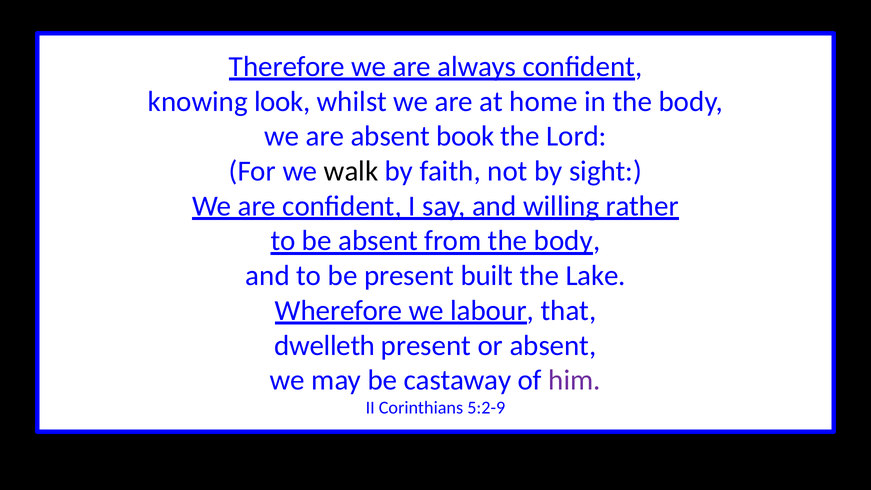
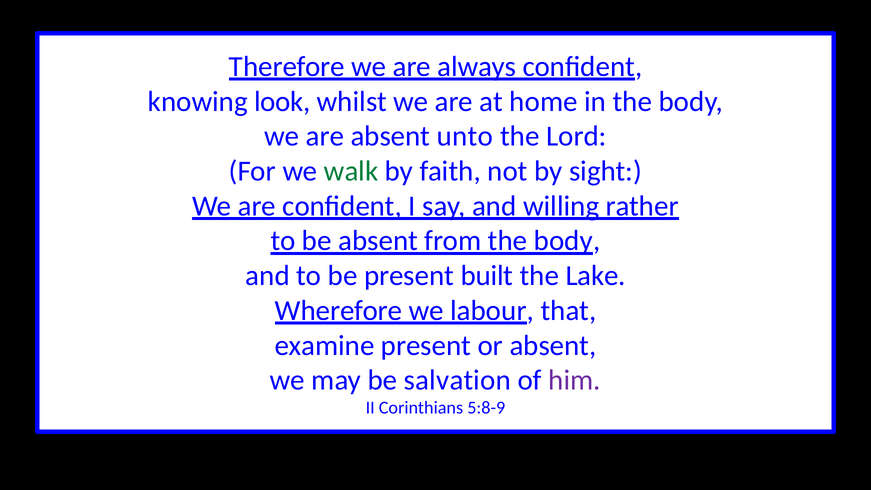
book: book -> unto
walk colour: black -> green
dwelleth: dwelleth -> examine
castaway: castaway -> salvation
5:2-9: 5:2-9 -> 5:8-9
